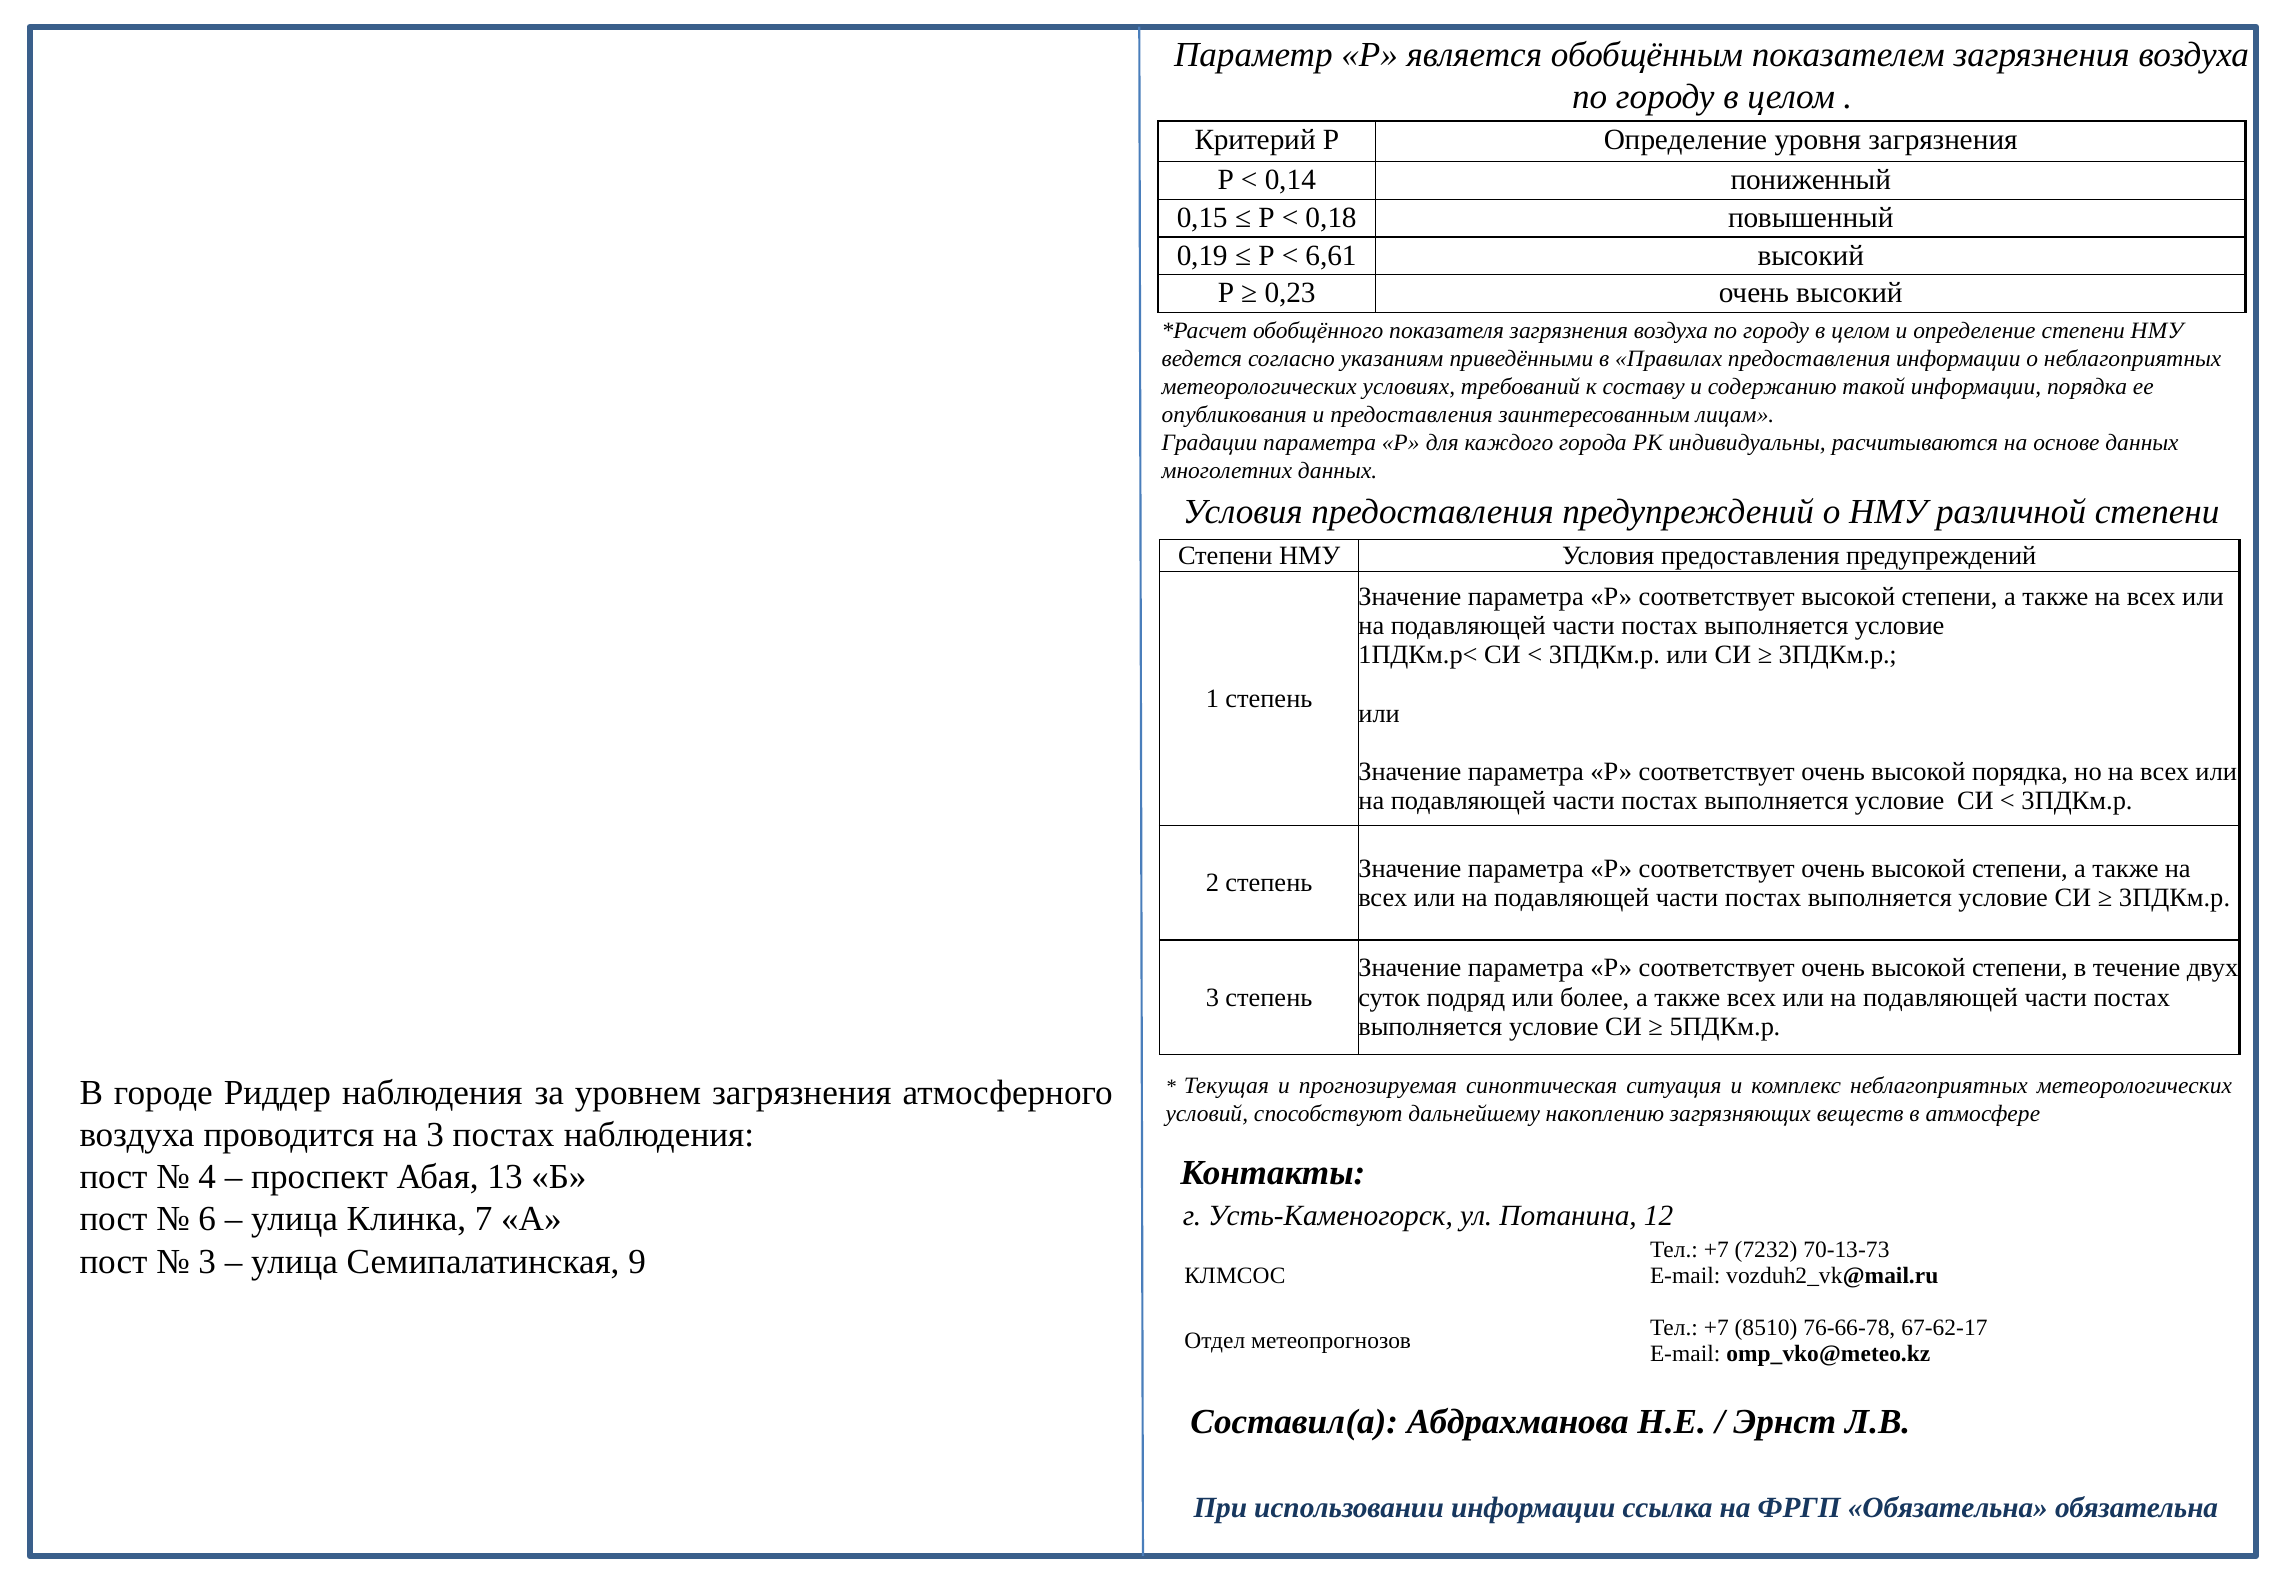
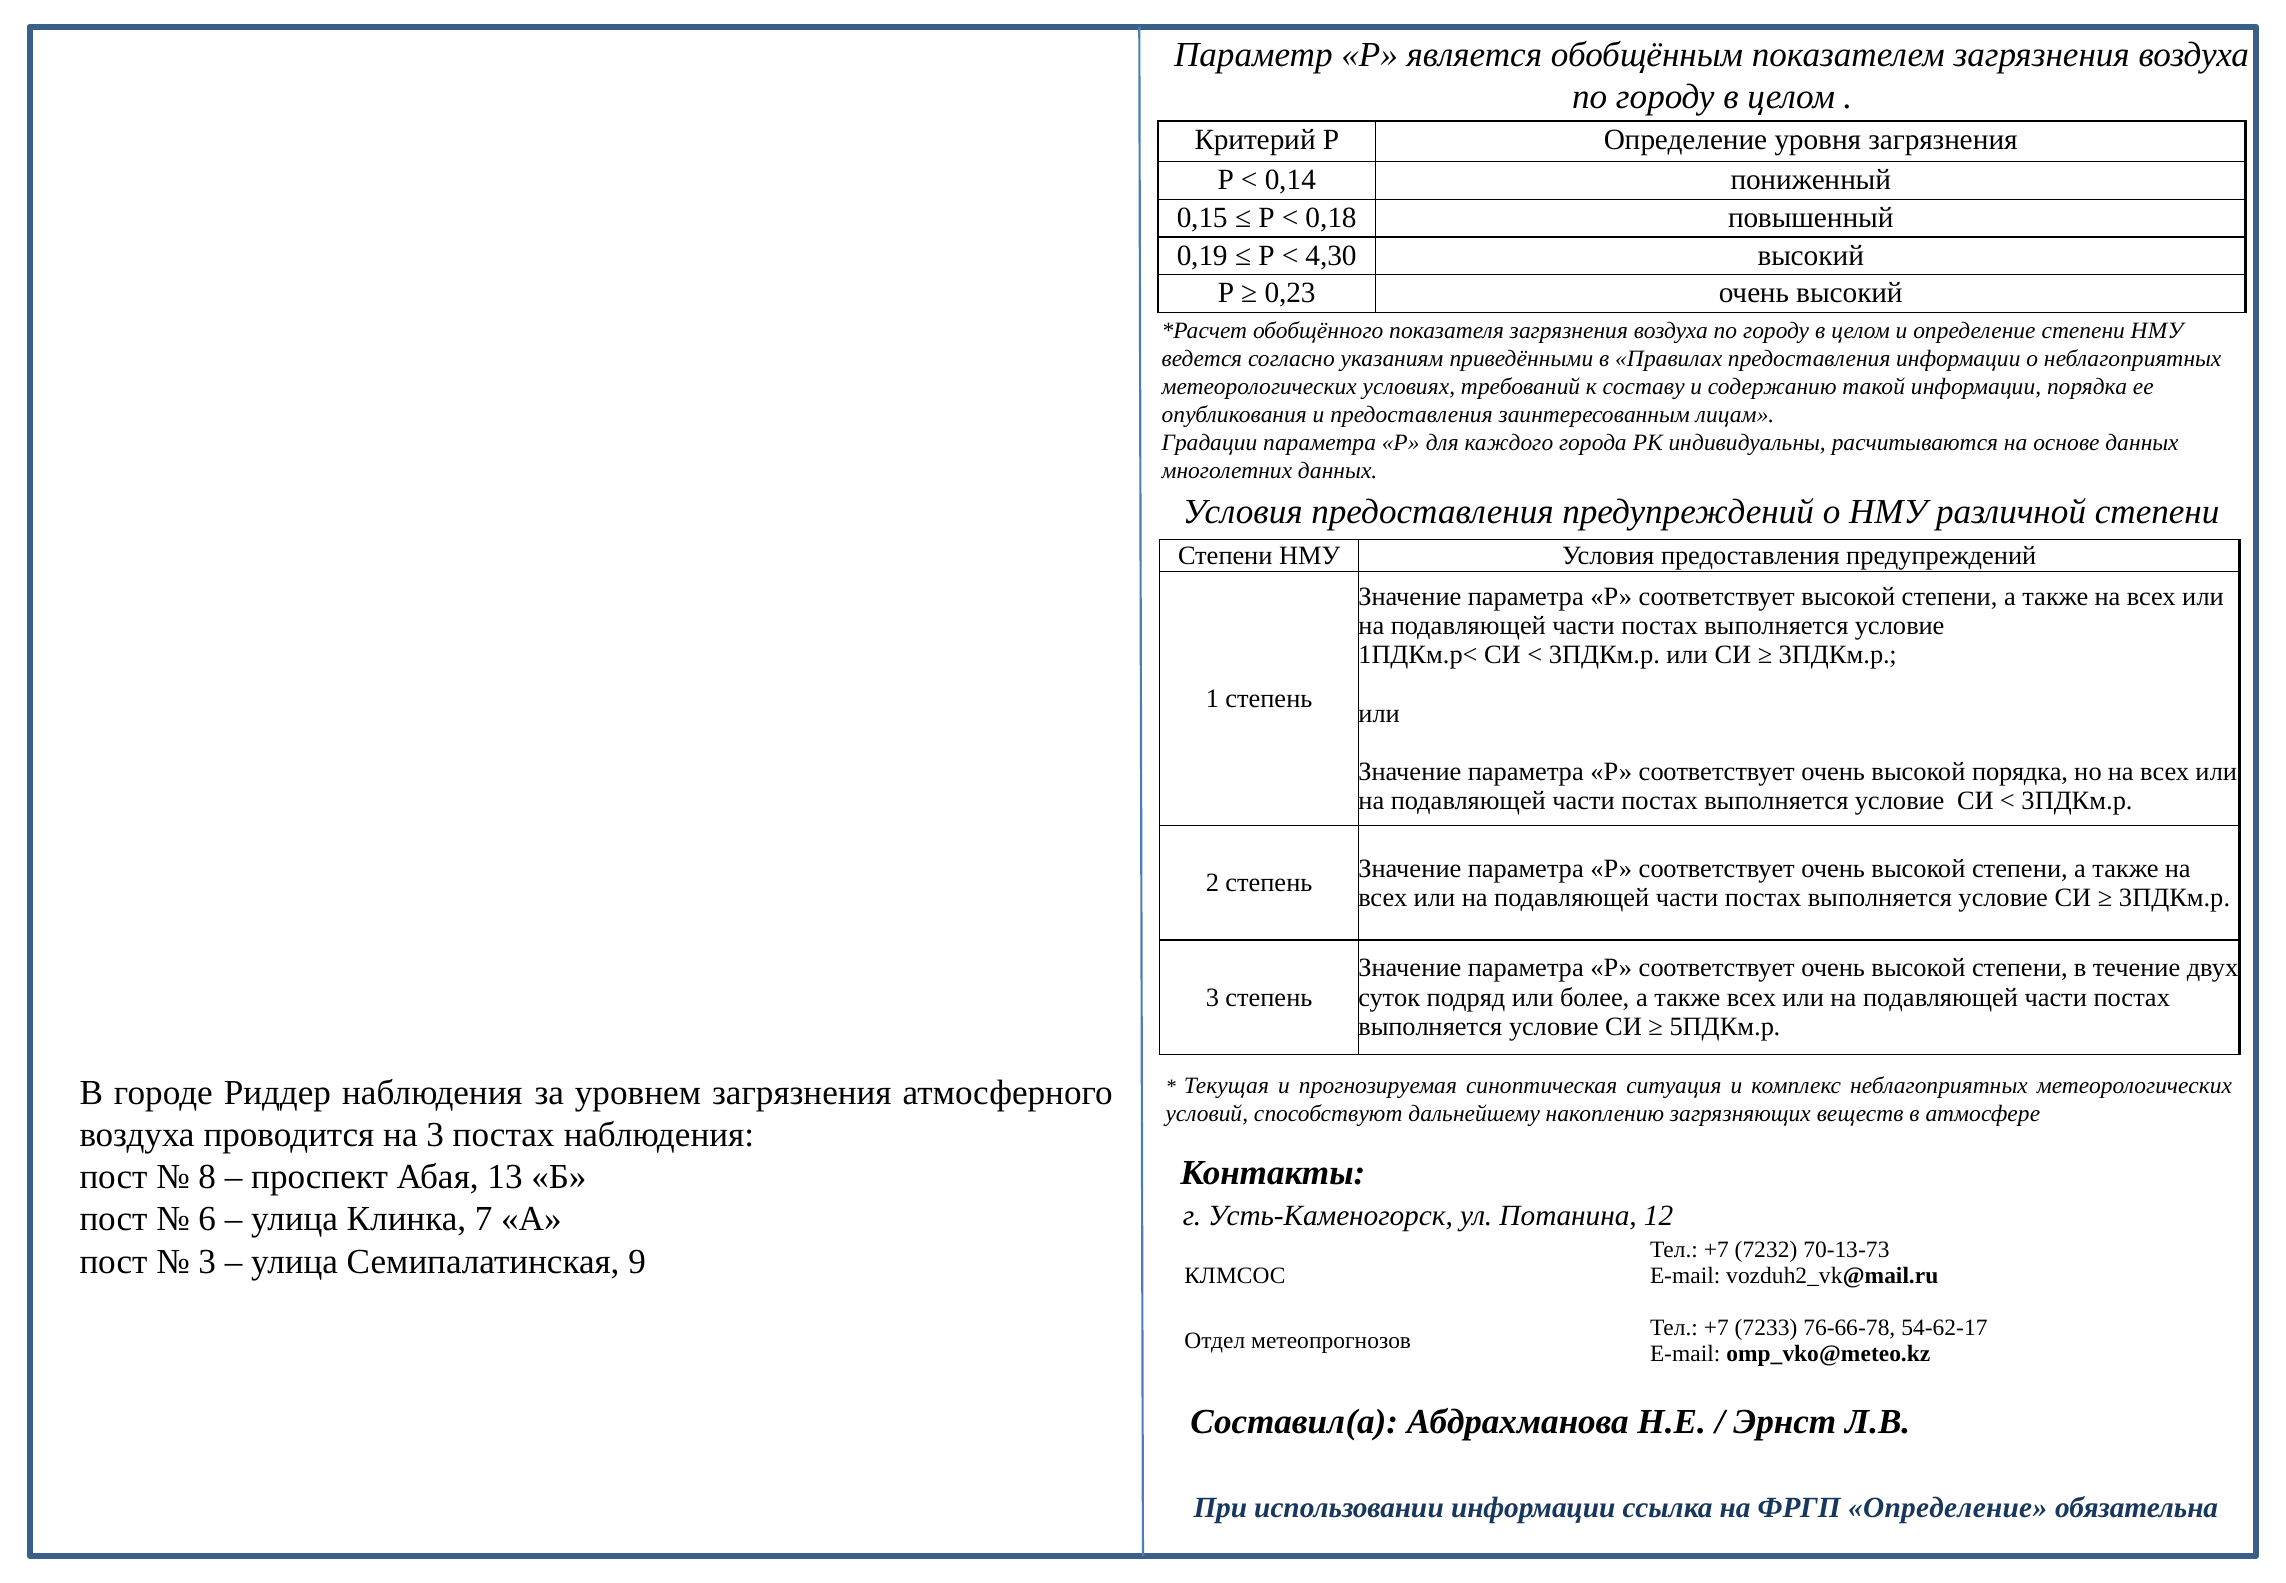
6,61: 6,61 -> 4,30
4: 4 -> 8
8510: 8510 -> 7233
67-62-17: 67-62-17 -> 54-62-17
ФРГП Обязательна: Обязательна -> Определение
